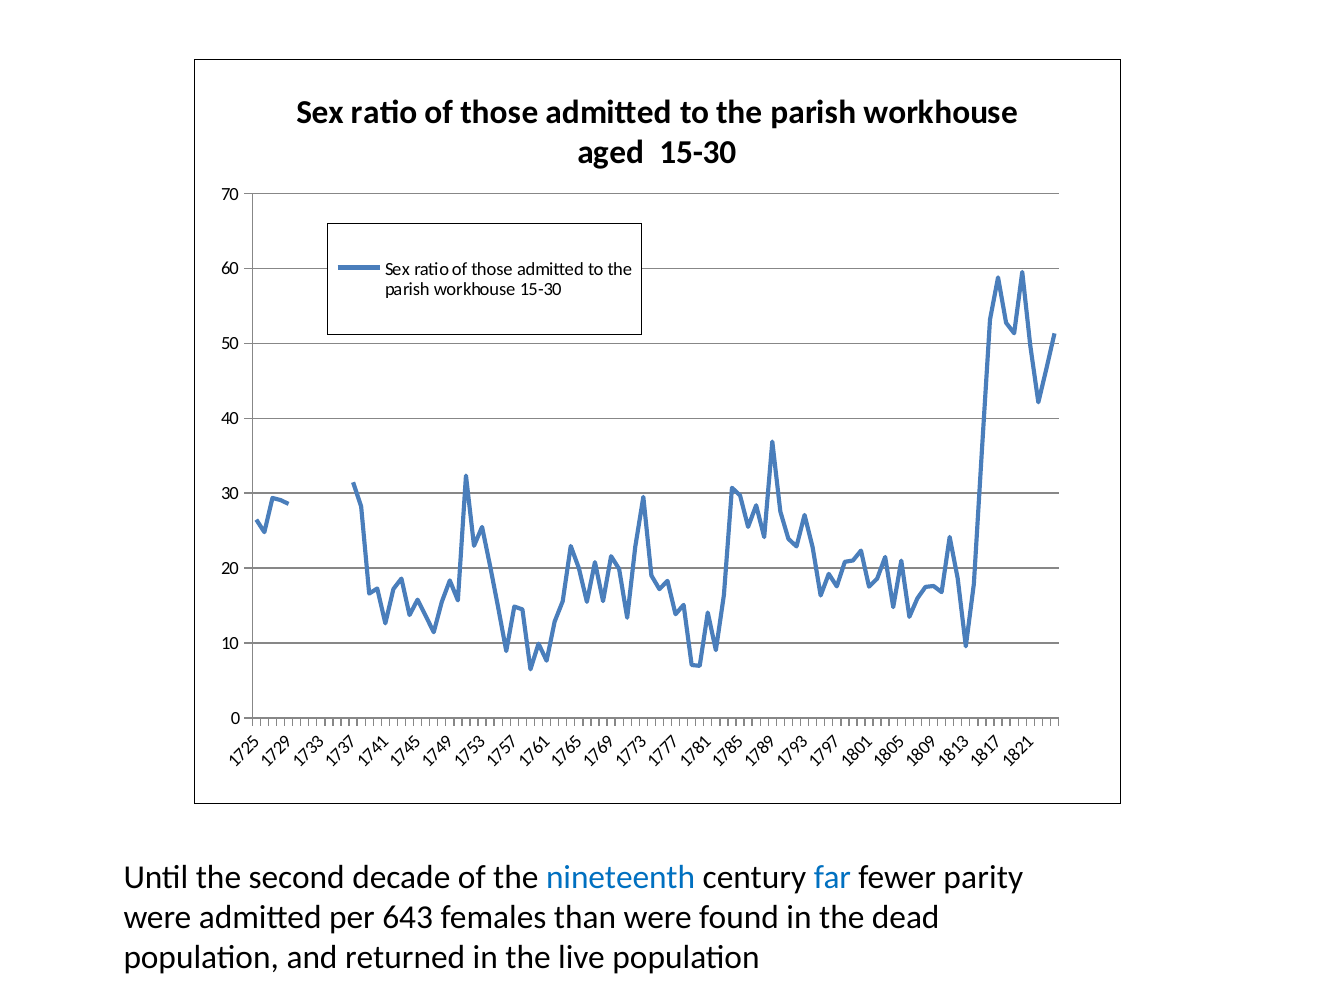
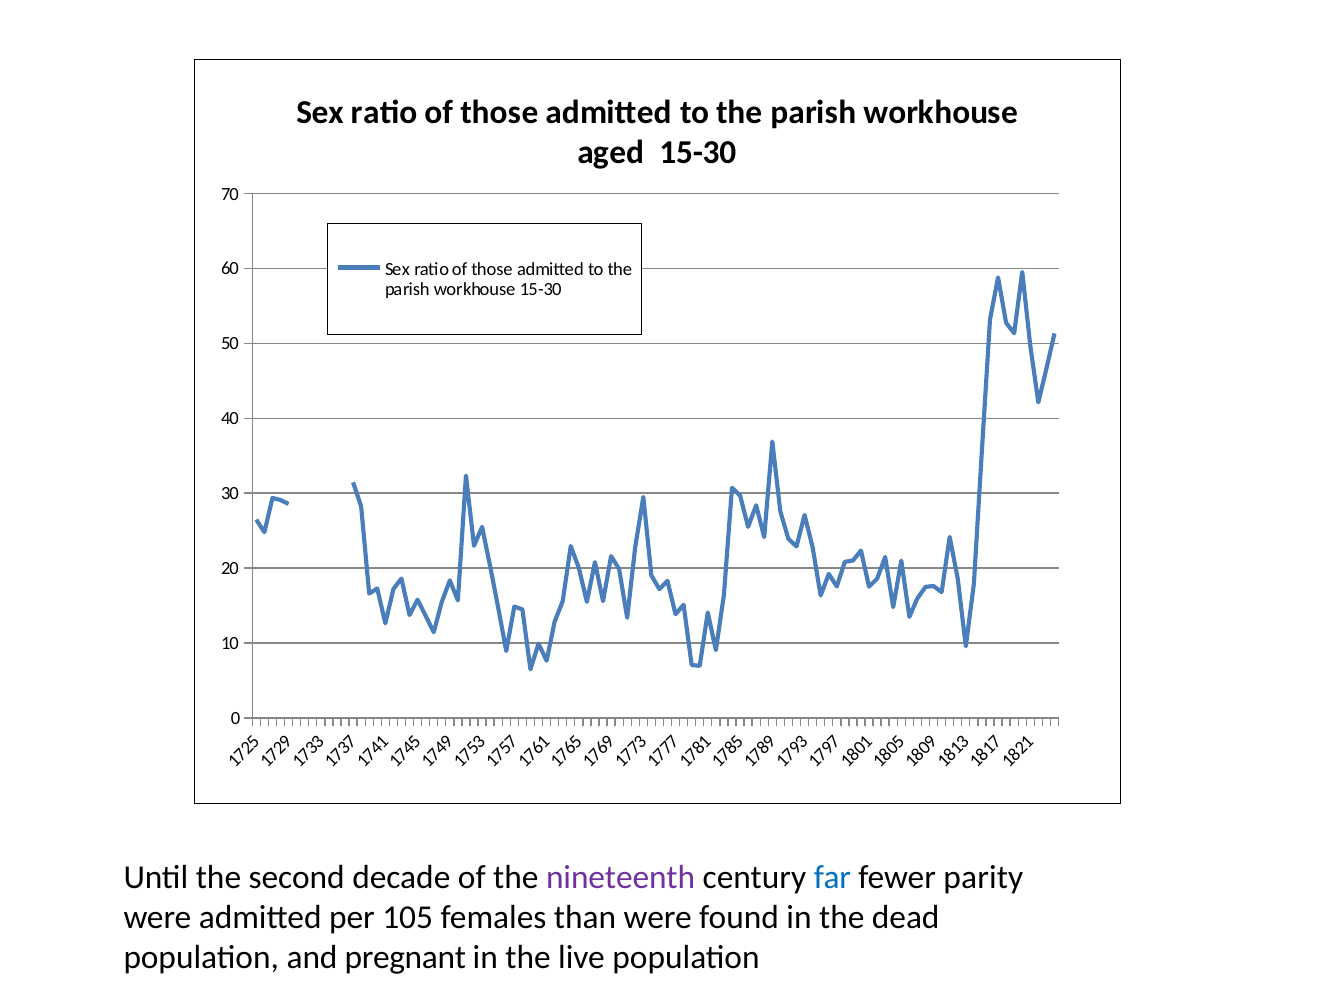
nineteenth colour: blue -> purple
643: 643 -> 105
returned: returned -> pregnant
